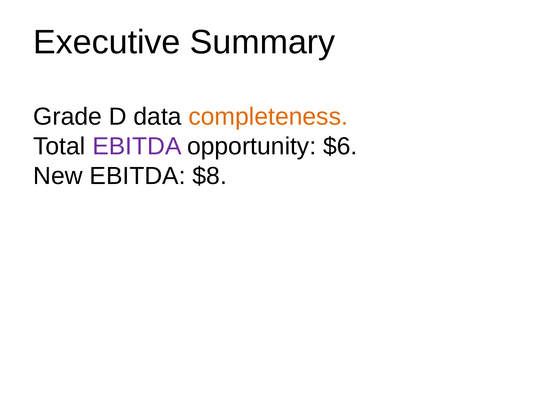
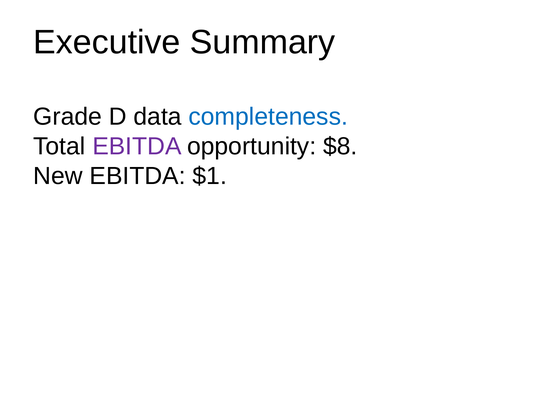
completeness colour: orange -> blue
$6: $6 -> $8
$8: $8 -> $1
